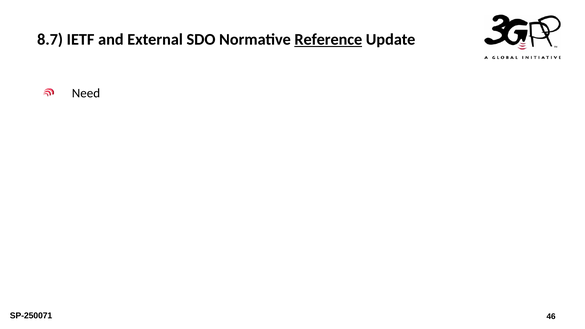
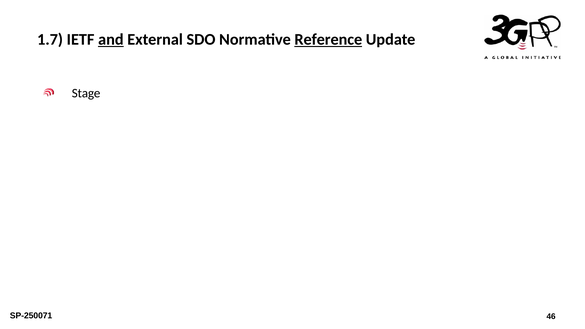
8.7: 8.7 -> 1.7
and underline: none -> present
Need: Need -> Stage
